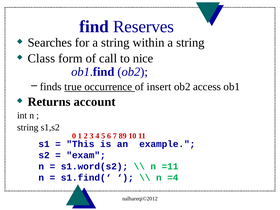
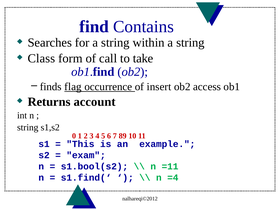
Reserves: Reserves -> Contains
nice: nice -> take
true: true -> flag
s1.word(s2: s1.word(s2 -> s1.bool(s2
